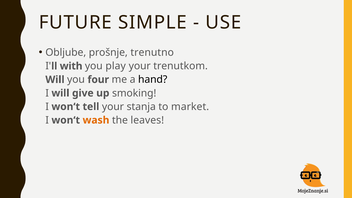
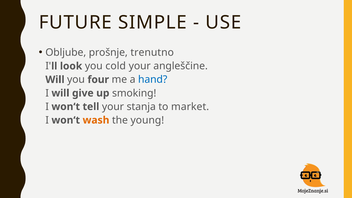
with: with -> look
play: play -> cold
trenutkom: trenutkom -> angleščine
hand colour: black -> blue
leaves: leaves -> young
